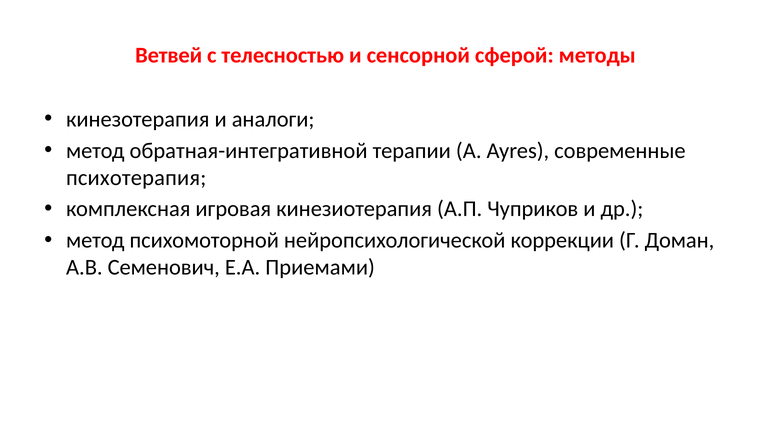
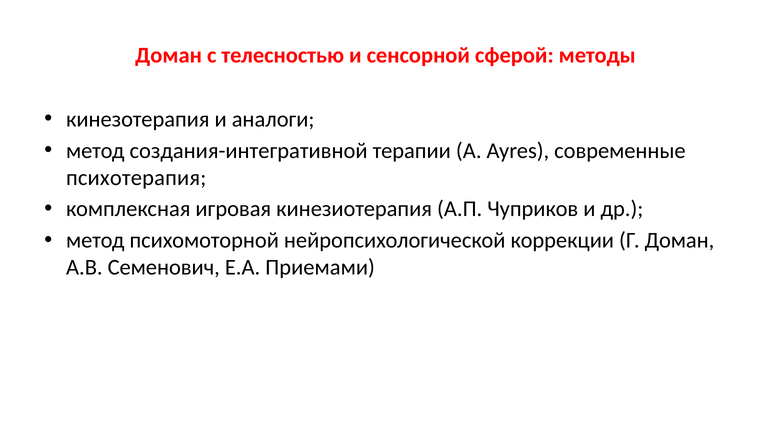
Ветвей at (169, 55): Ветвей -> Доман
обратная-интегративной: обратная-интегративной -> создания-интегративной
